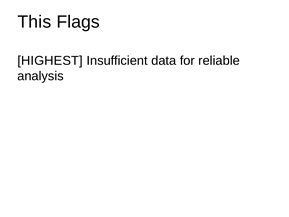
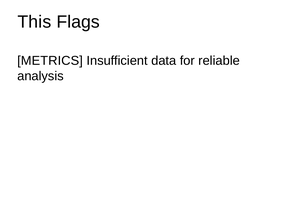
HIGHEST: HIGHEST -> METRICS
